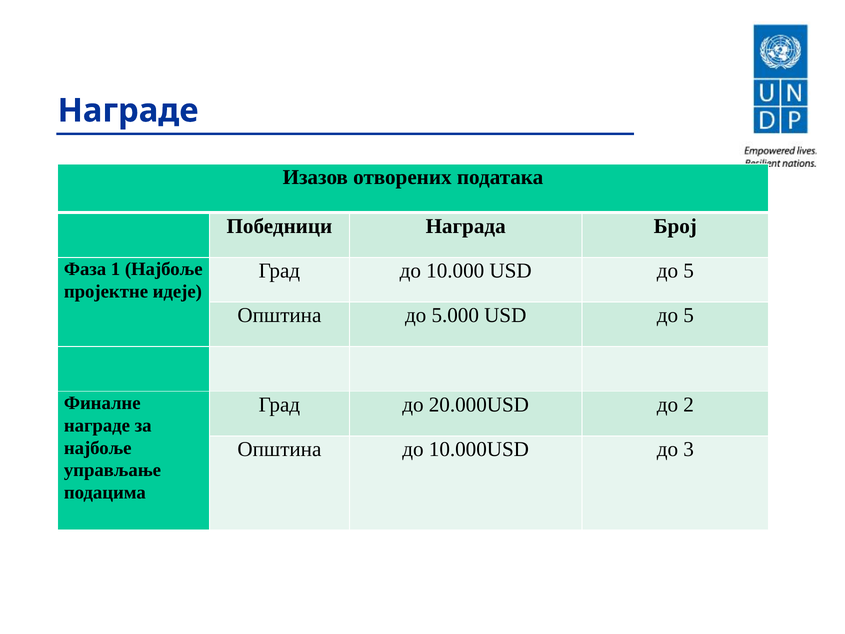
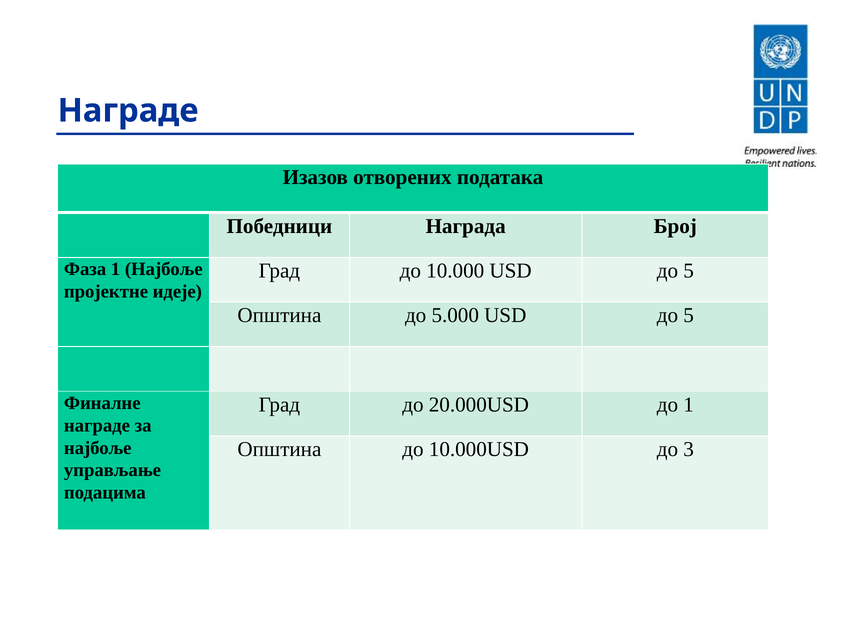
до 2: 2 -> 1
